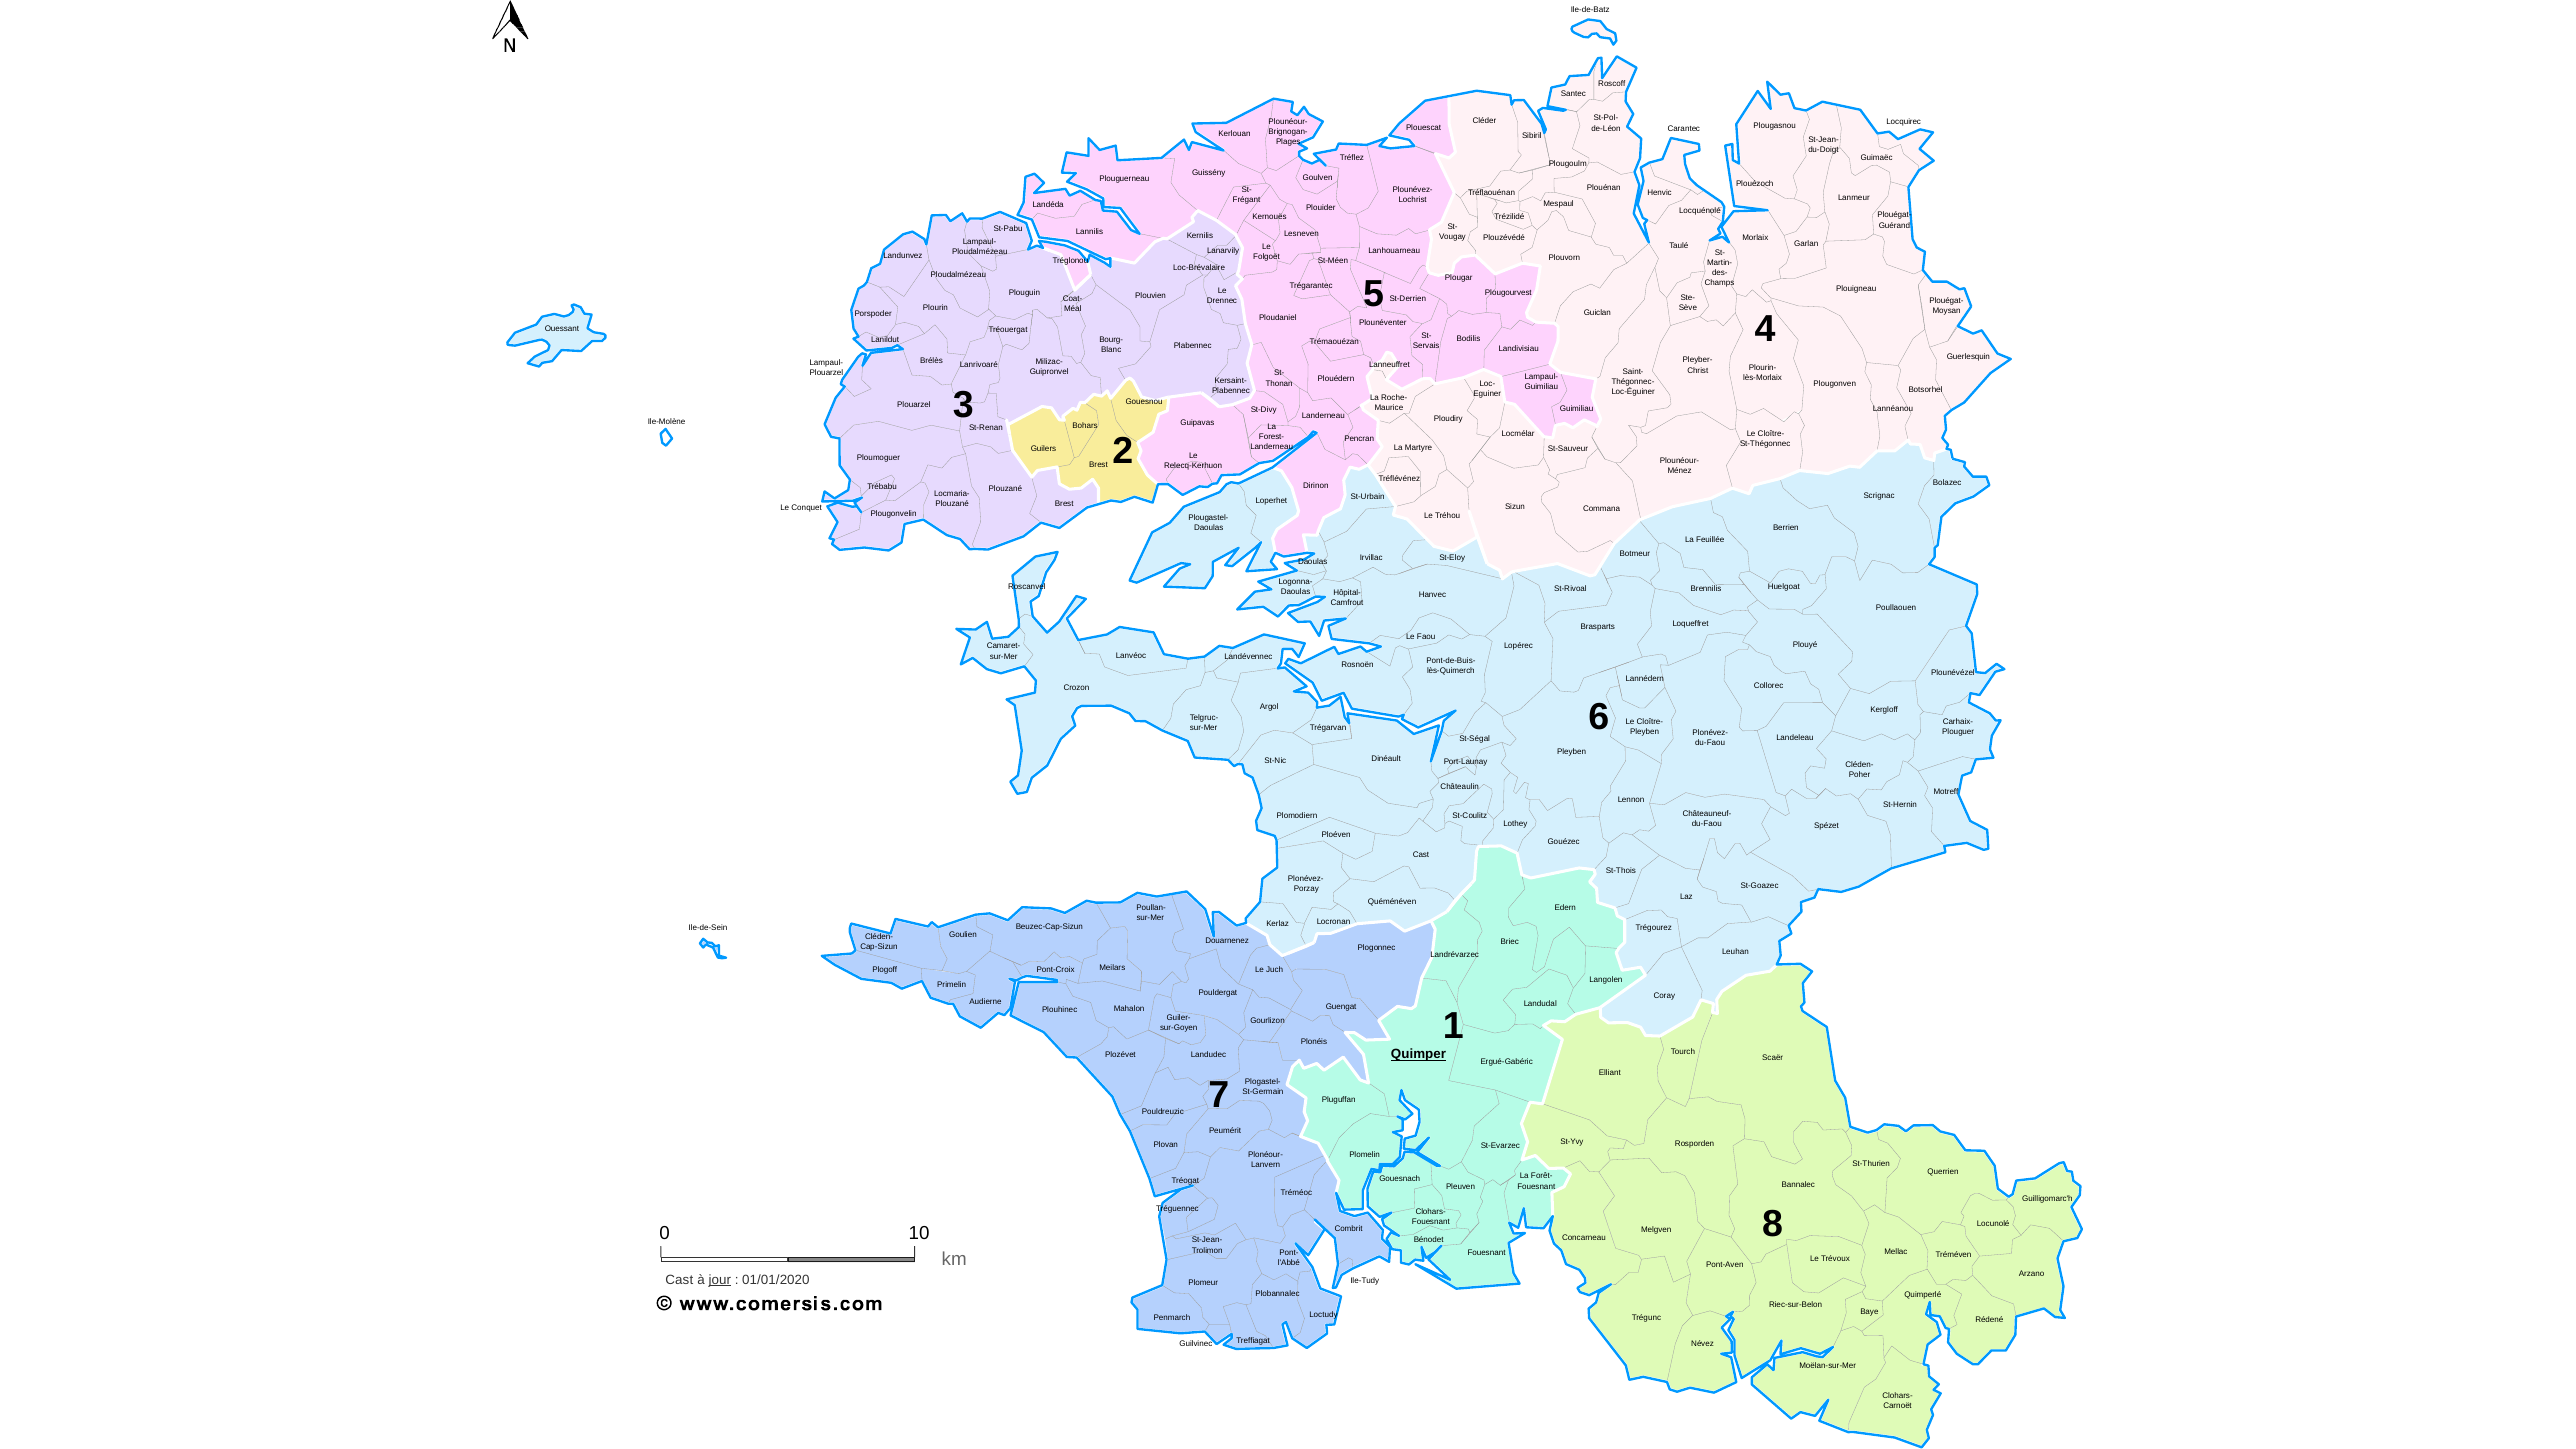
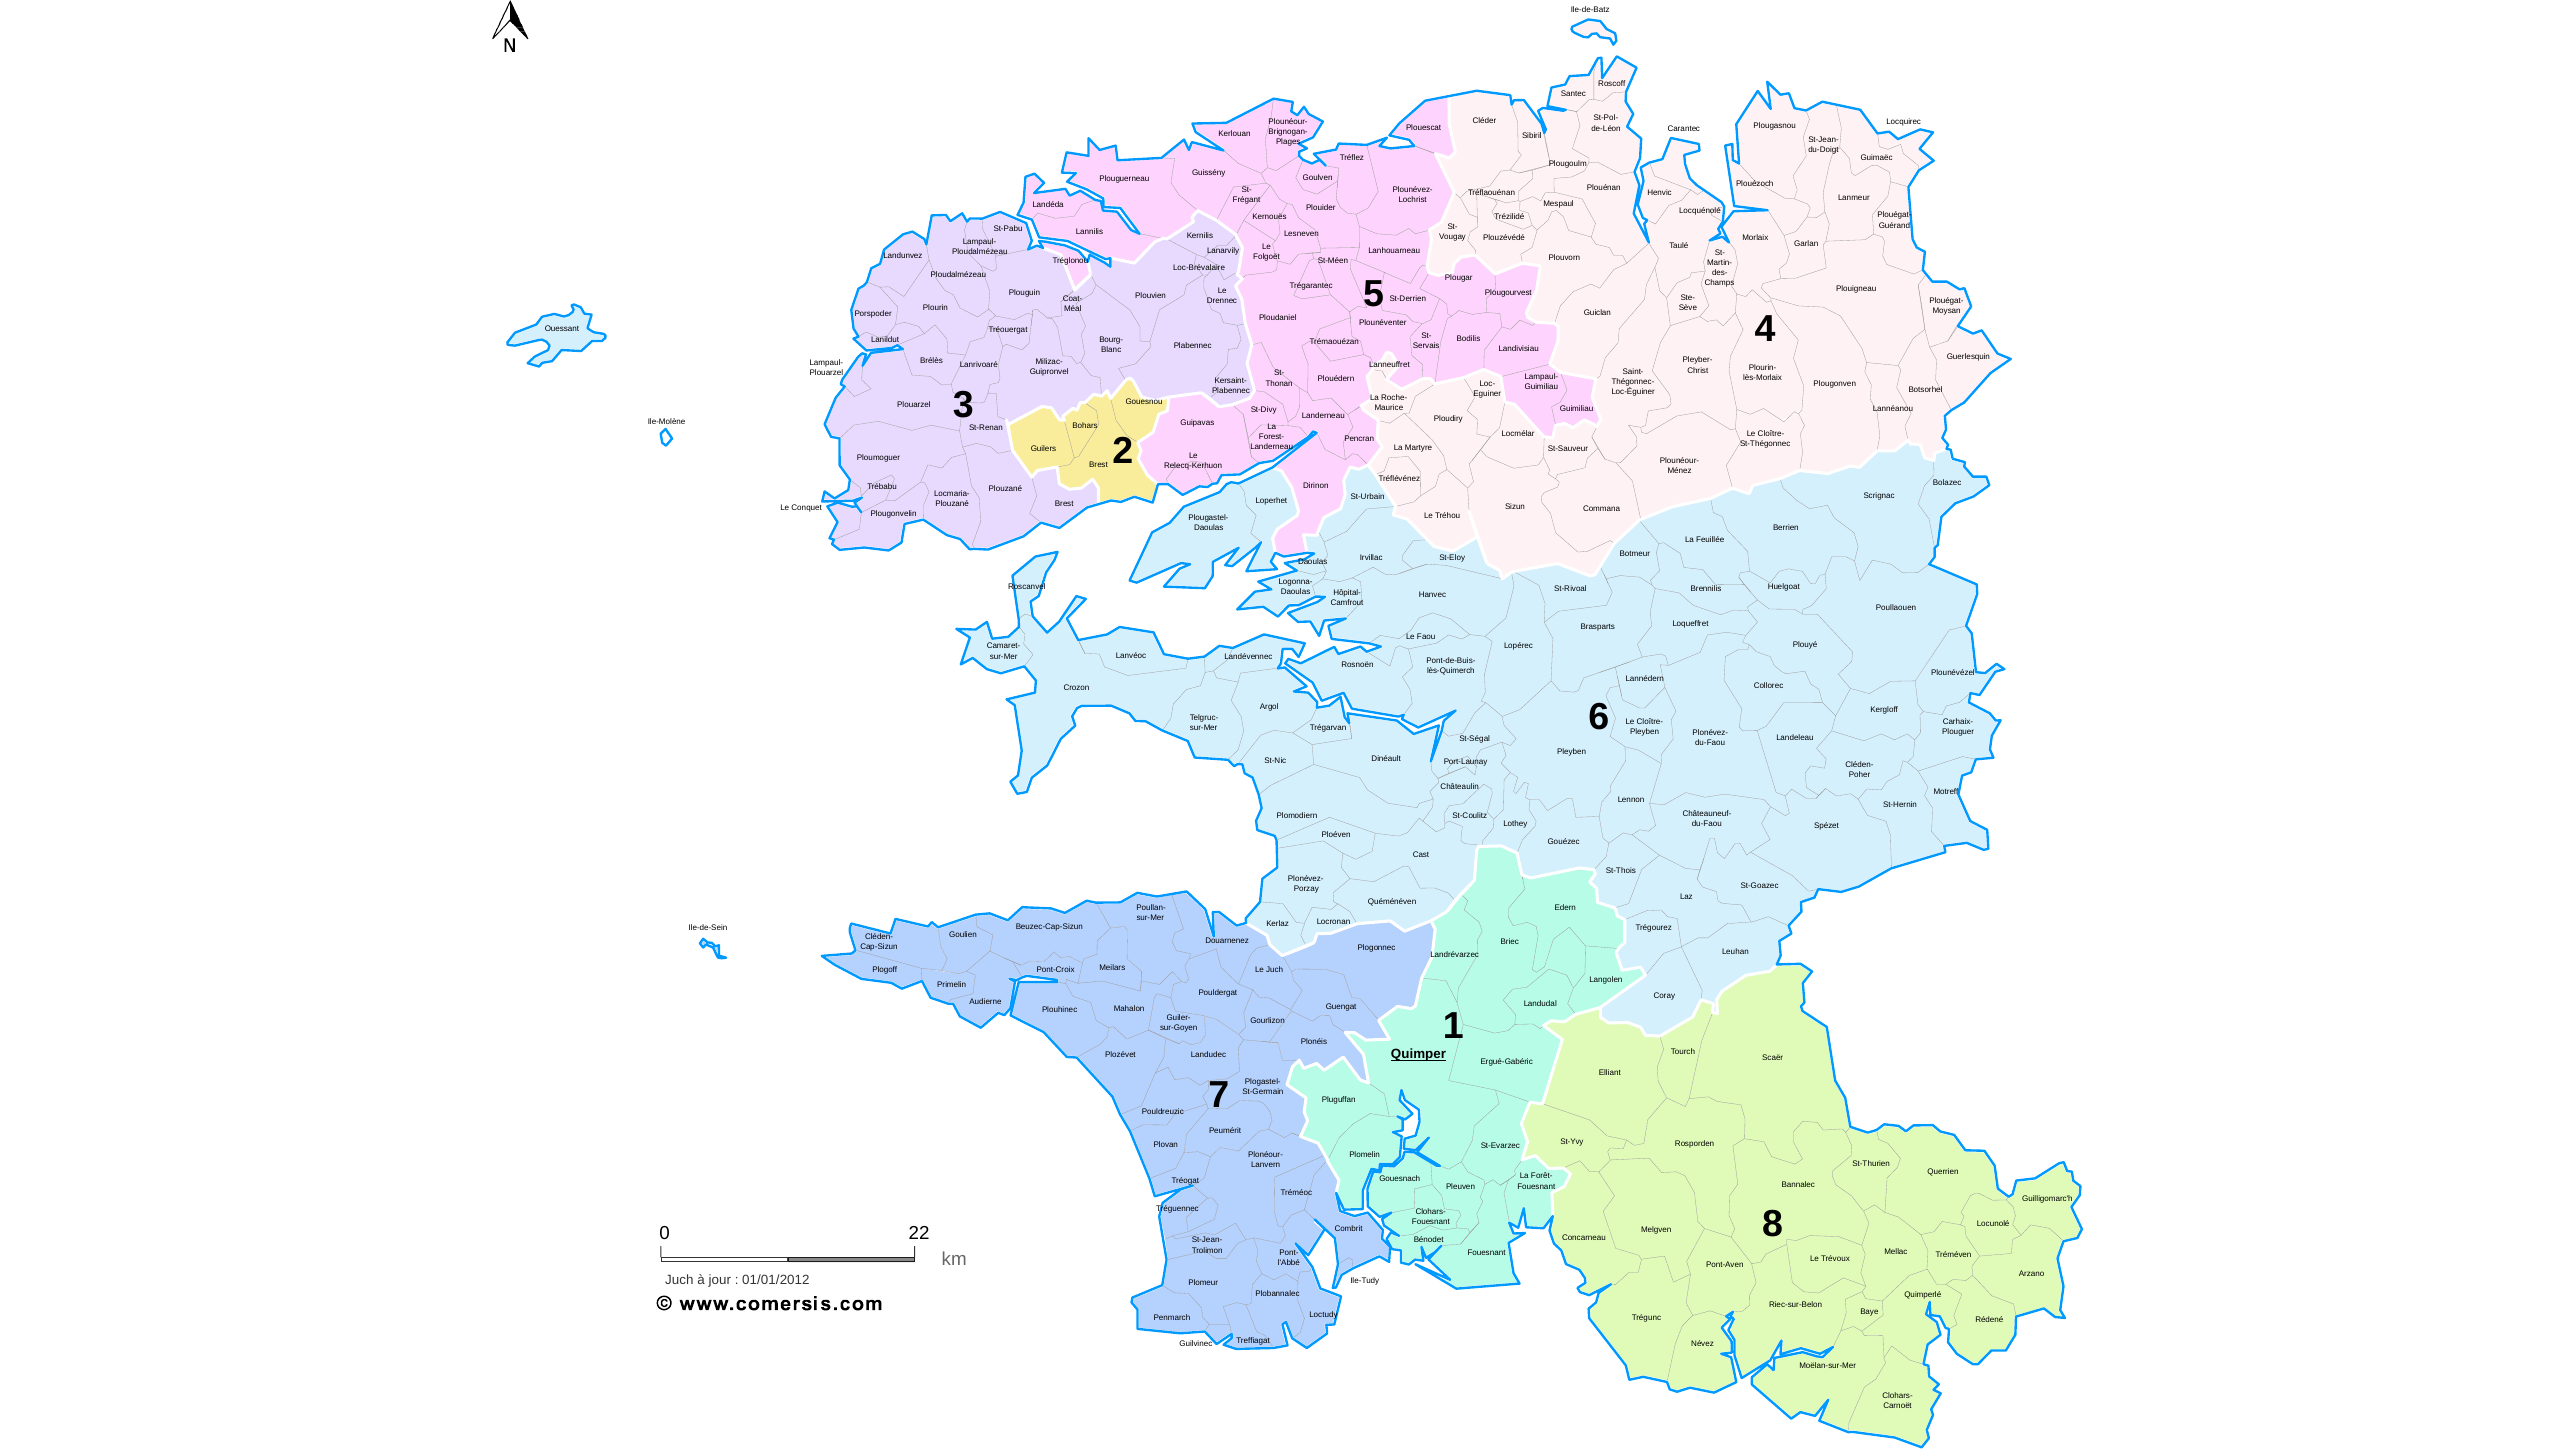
10: 10 -> 22
Cast at (679, 1280): Cast -> Juch
jour underline: present -> none
01/01/2020: 01/01/2020 -> 01/01/2012
